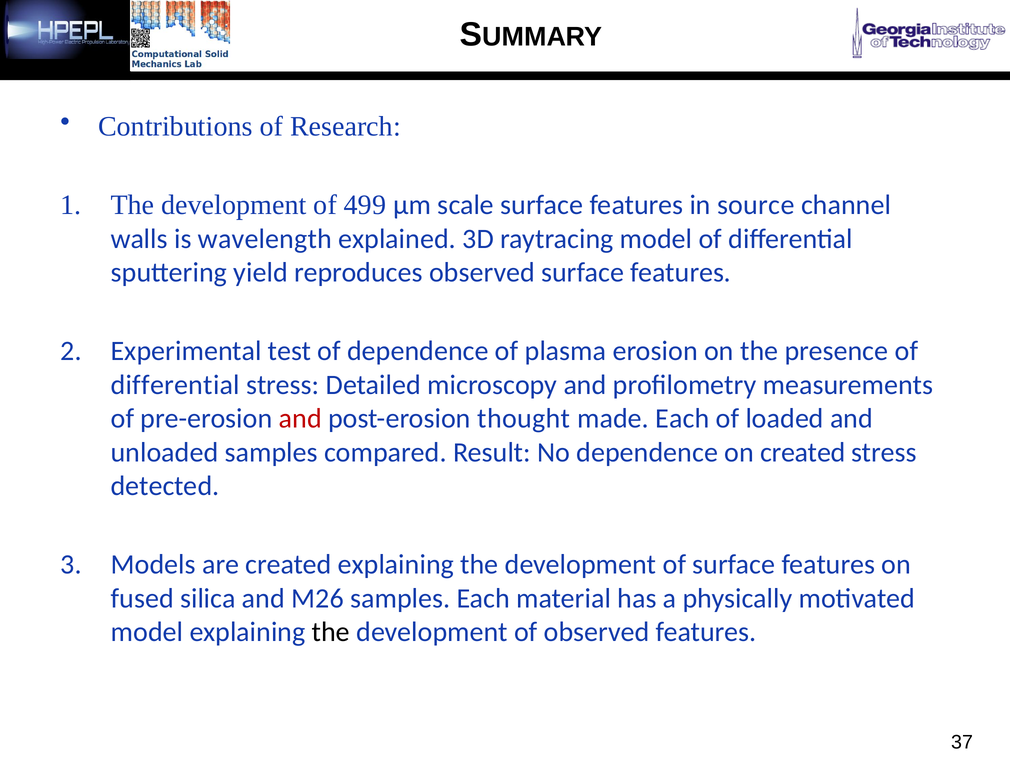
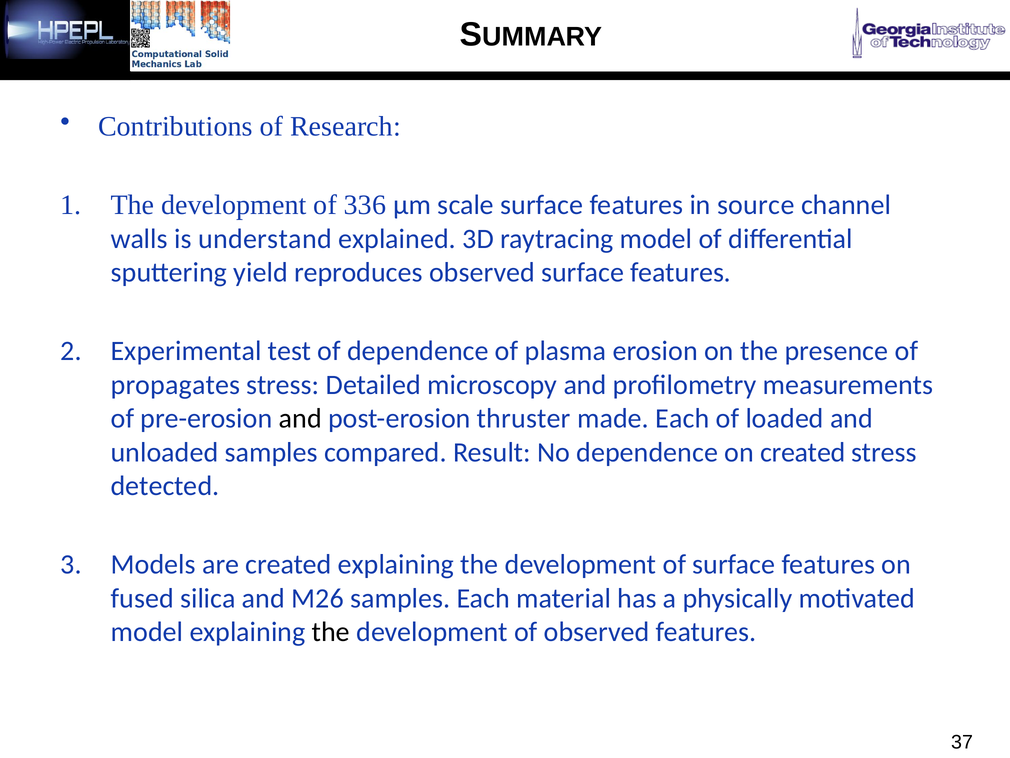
499: 499 -> 336
wavelength: wavelength -> understand
differential at (175, 385): differential -> propagates
and at (300, 418) colour: red -> black
thought: thought -> thruster
